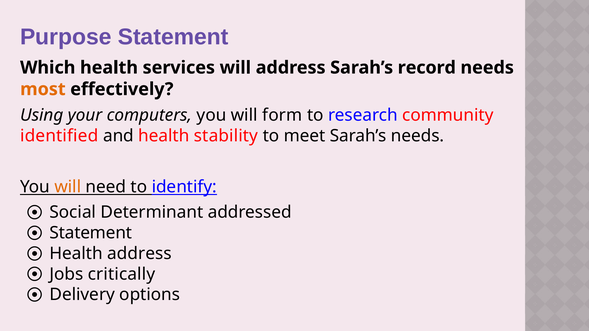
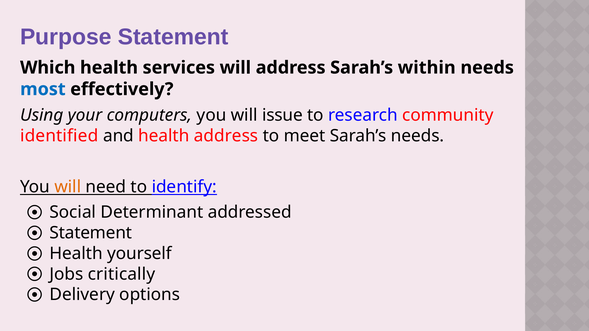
record: record -> within
most colour: orange -> blue
form: form -> issue
health stability: stability -> address
Health address: address -> yourself
